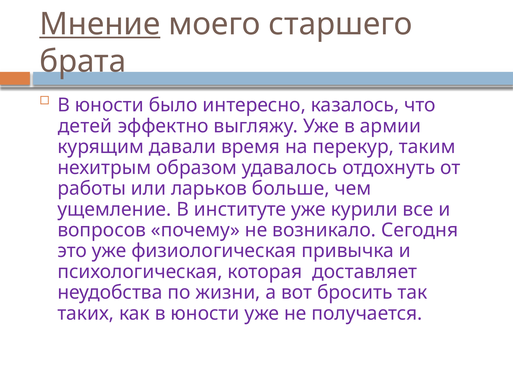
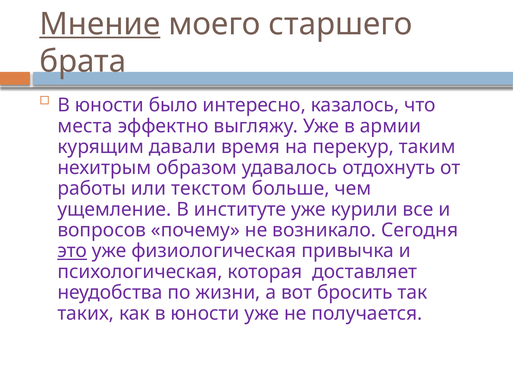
детей: детей -> места
ларьков: ларьков -> текстом
это underline: none -> present
